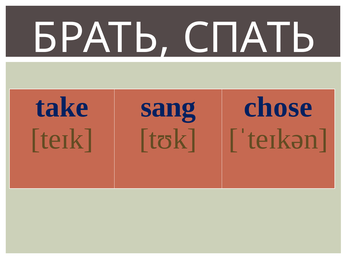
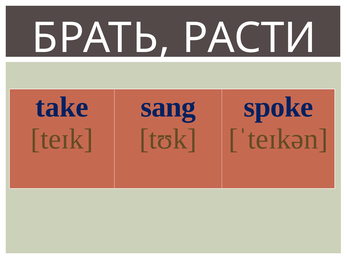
СПАТЬ: СПАТЬ -> РАСТИ
chose: chose -> spoke
